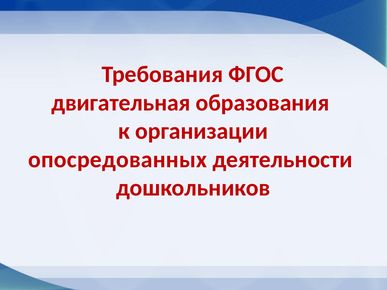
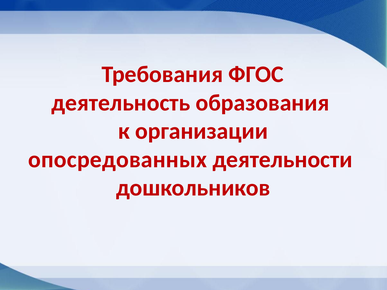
двигательная: двигательная -> деятельность
